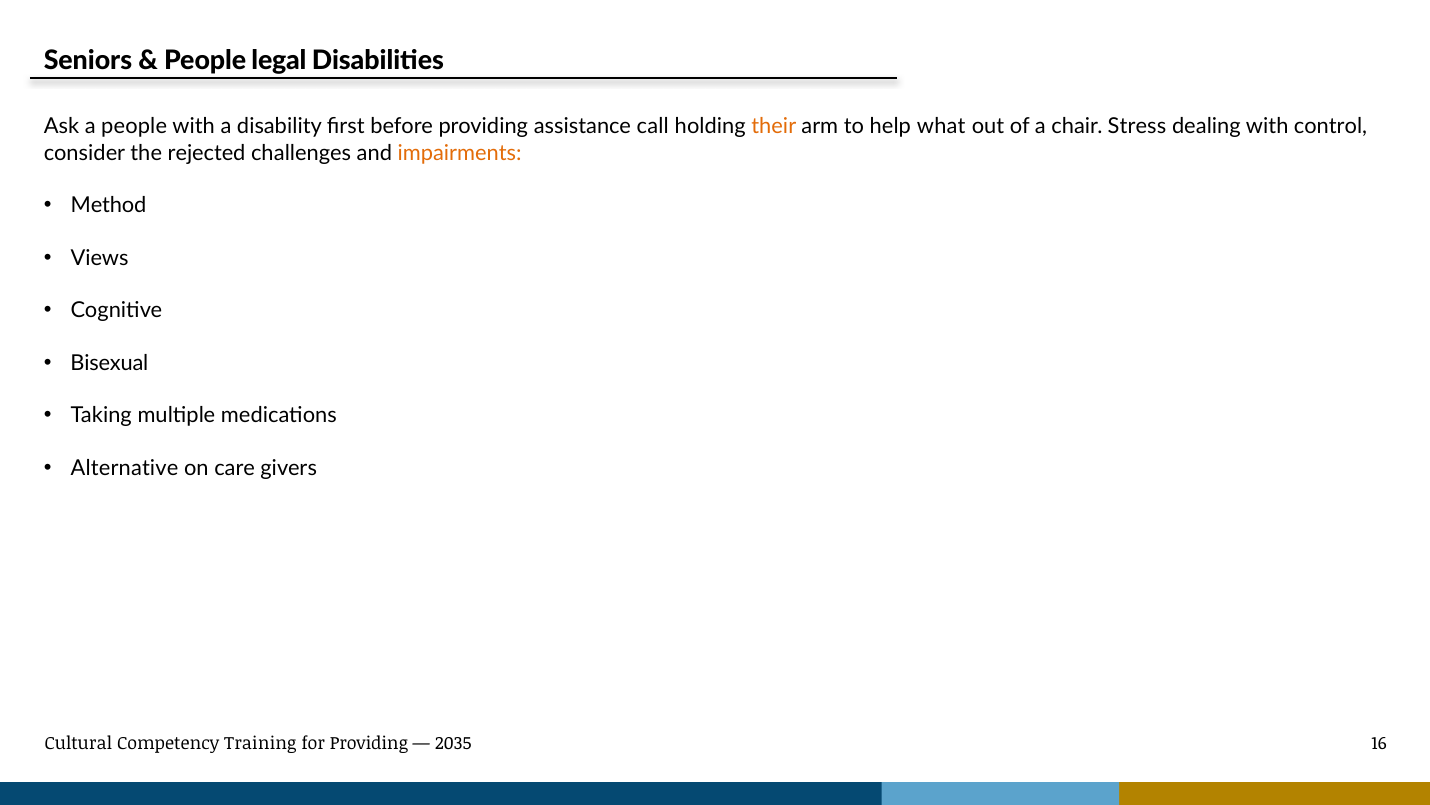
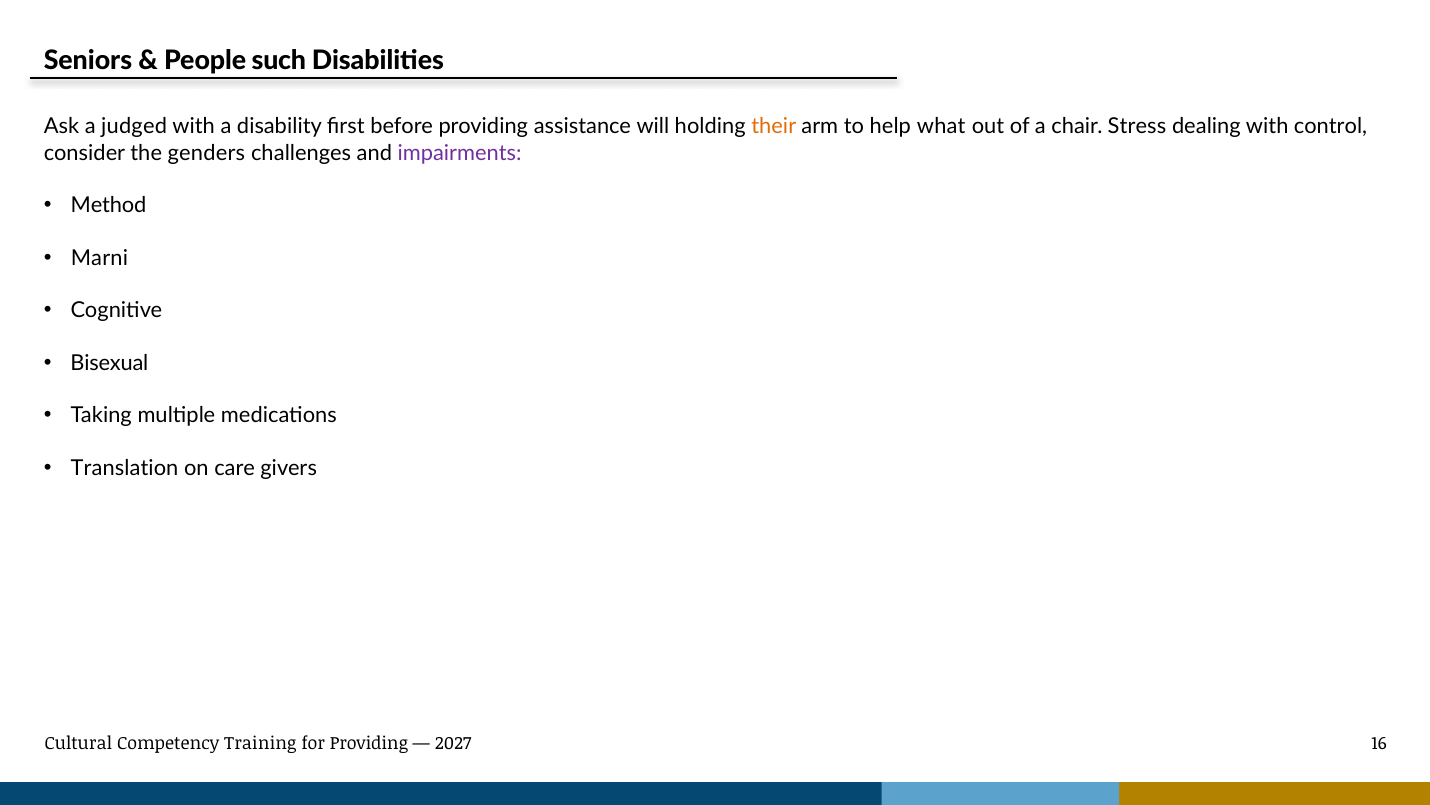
legal: legal -> such
a people: people -> judged
call: call -> will
rejected: rejected -> genders
impairments colour: orange -> purple
Views: Views -> Marni
Alternative: Alternative -> Translation
2035: 2035 -> 2027
